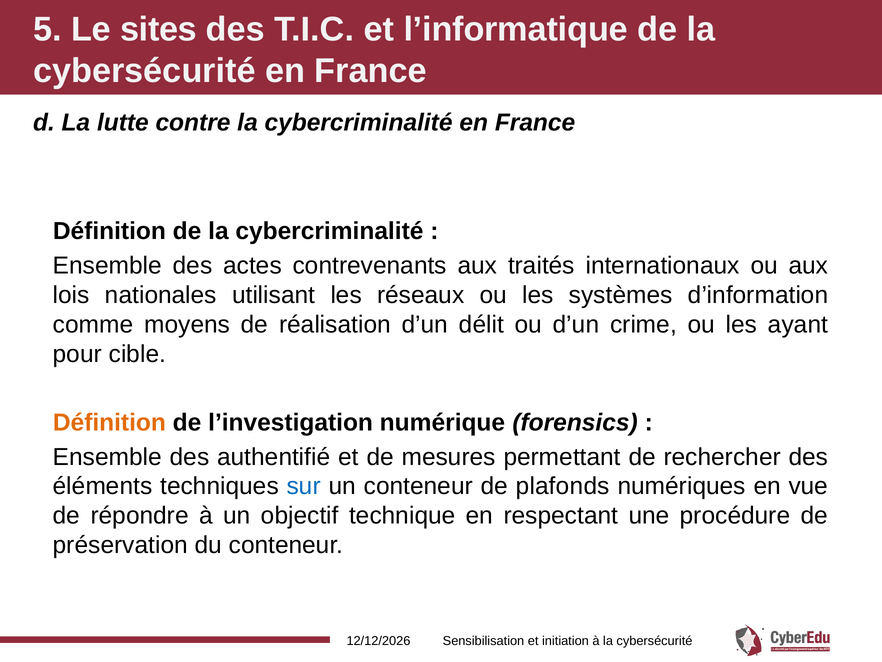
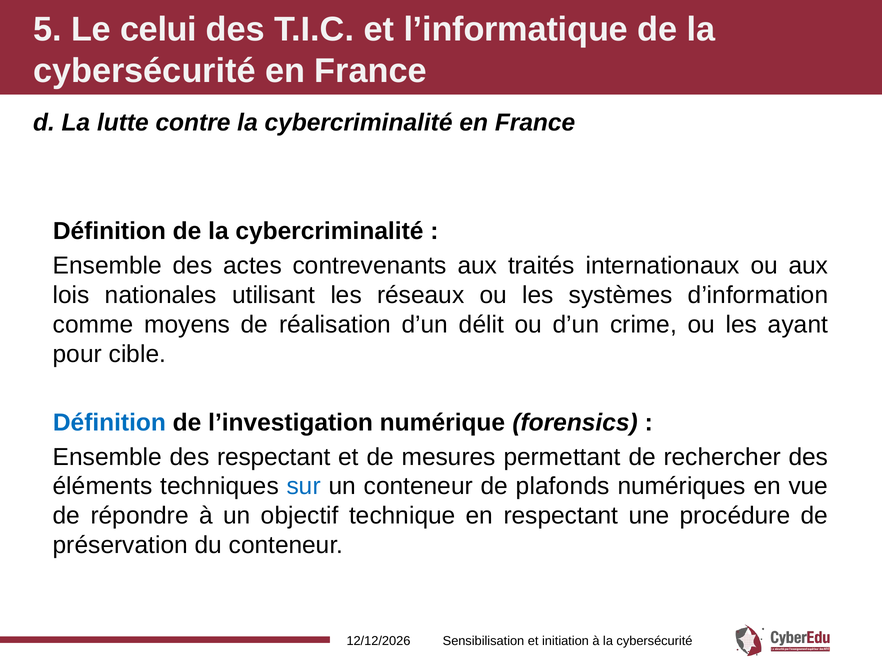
sites: sites -> celui
Définition at (109, 422) colour: orange -> blue
des authentifié: authentifié -> respectant
